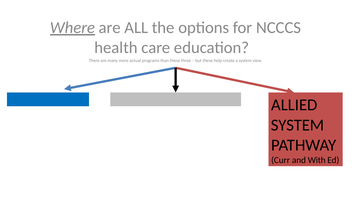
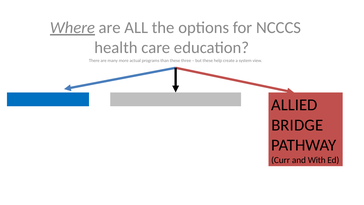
SYSTEM at (297, 125): SYSTEM -> BRIDGE
